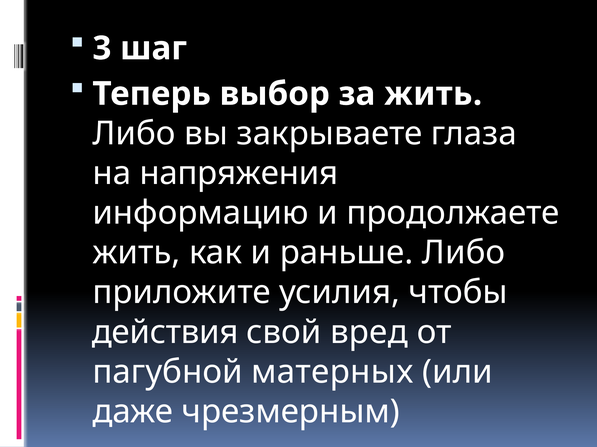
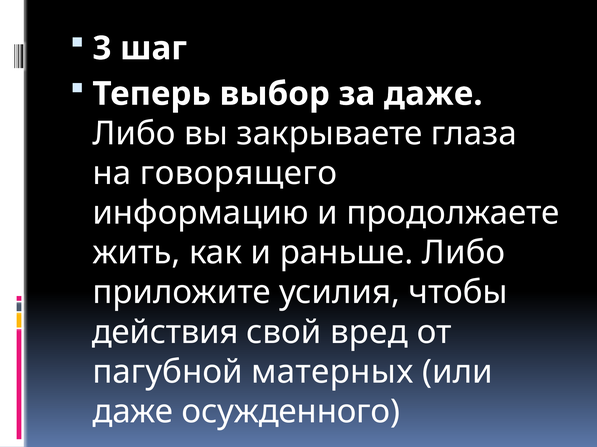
за жить: жить -> даже
напряжения: напряжения -> говорящего
чрезмерным: чрезмерным -> осужденного
